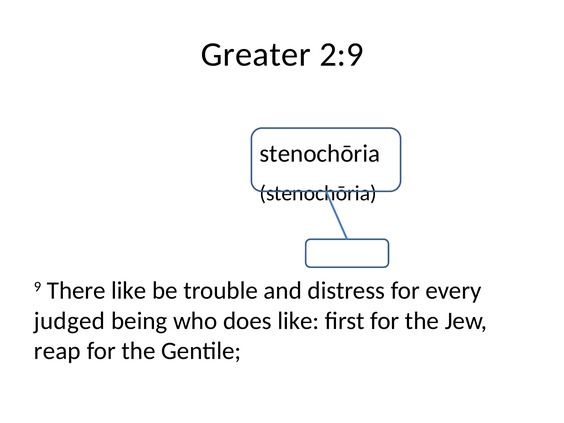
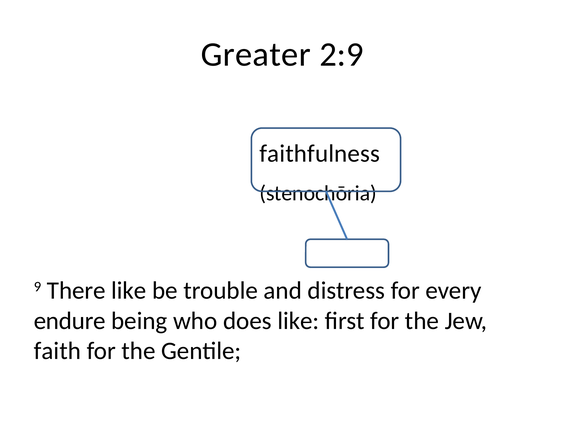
stenochōria at (320, 153): stenochōria -> faithfulness
judged: judged -> endure
reap: reap -> faith
